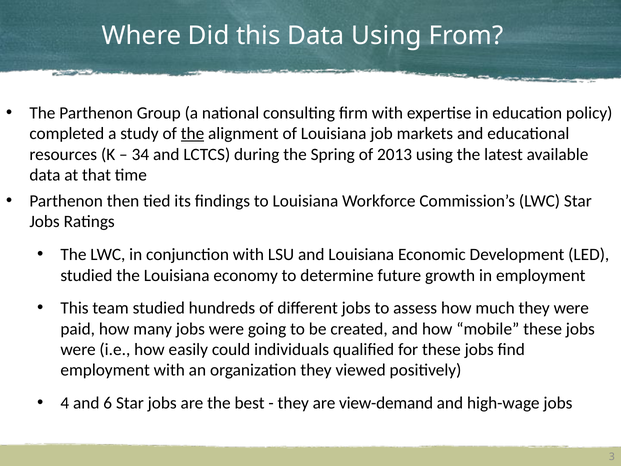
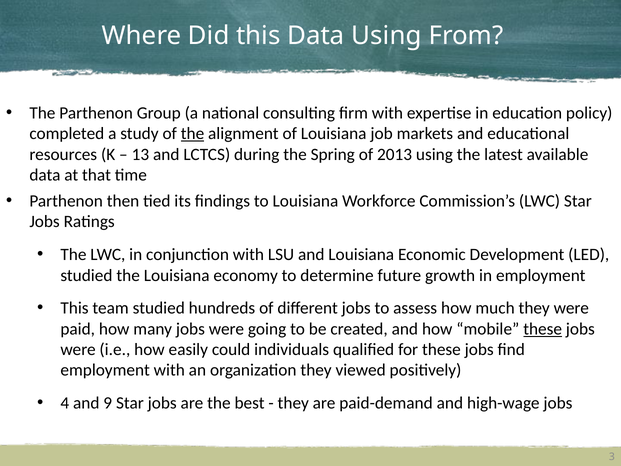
34: 34 -> 13
these at (543, 329) underline: none -> present
6: 6 -> 9
view-demand: view-demand -> paid-demand
